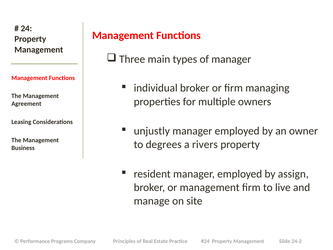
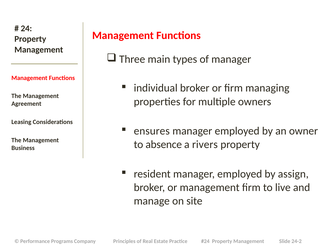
unjustly: unjustly -> ensures
degrees: degrees -> absence
